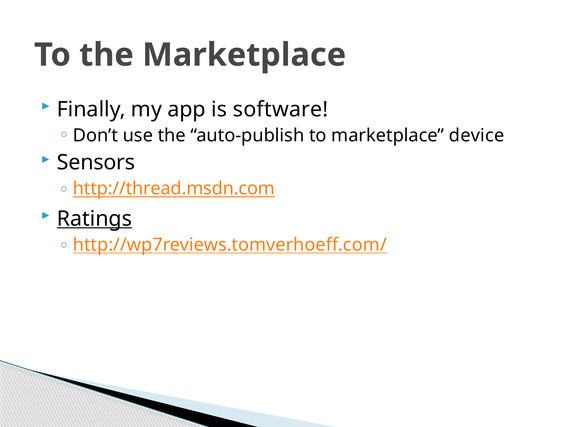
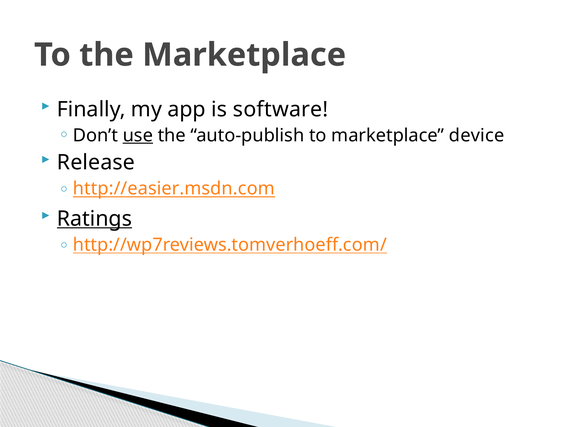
use underline: none -> present
Sensors: Sensors -> Release
http://thread.msdn.com: http://thread.msdn.com -> http://easier.msdn.com
